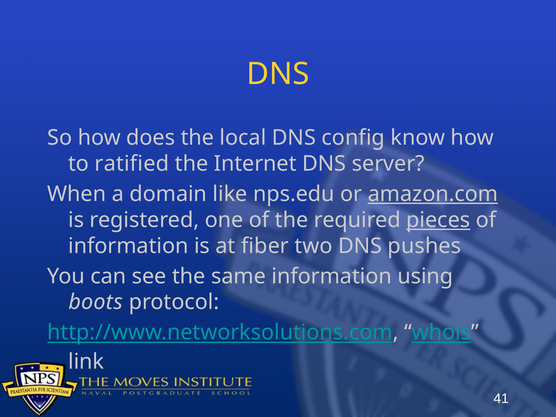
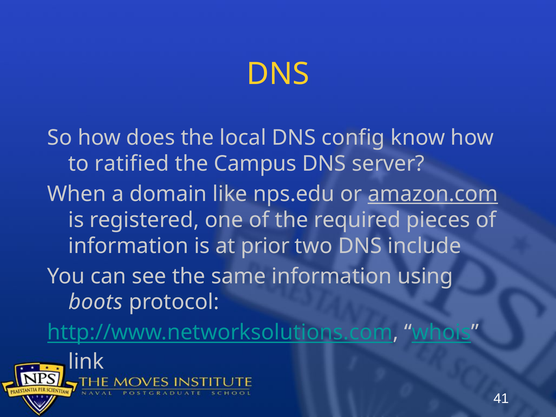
Internet: Internet -> Campus
pieces underline: present -> none
fiber: fiber -> prior
pushes: pushes -> include
